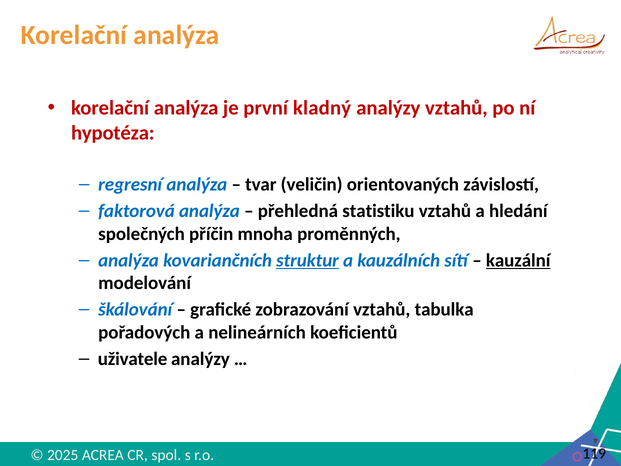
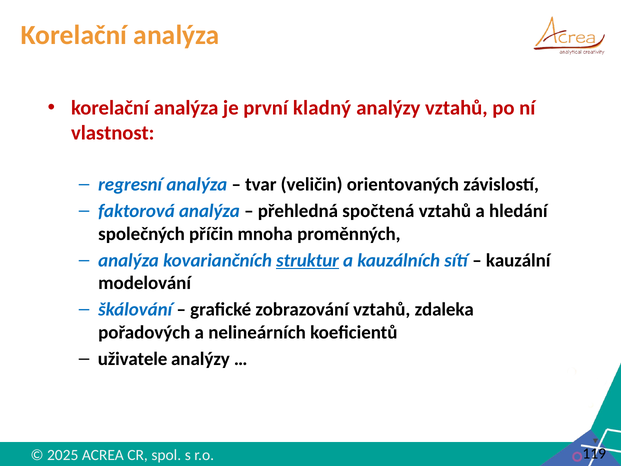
hypotéza: hypotéza -> vlastnost
statistiku: statistiku -> spočtená
kauzální underline: present -> none
tabulka: tabulka -> zdaleka
